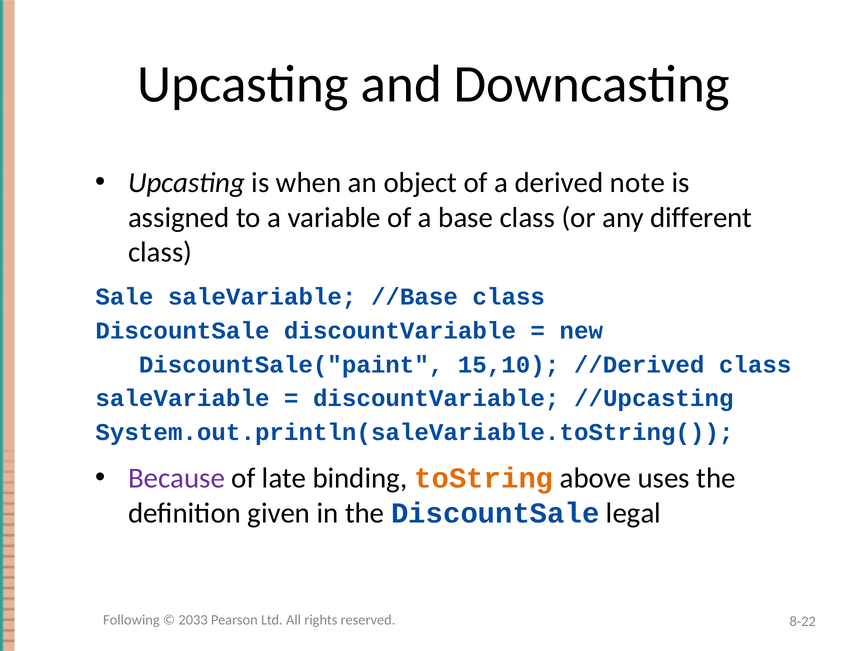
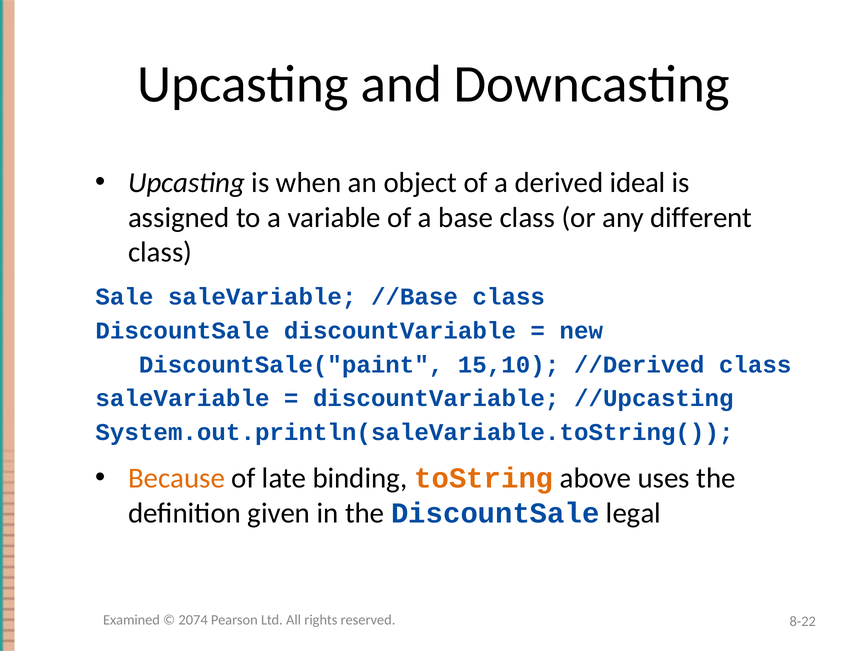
note: note -> ideal
Because colour: purple -> orange
Following: Following -> Examined
2033: 2033 -> 2074
